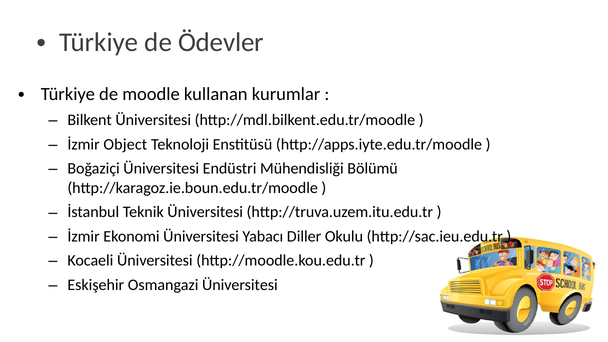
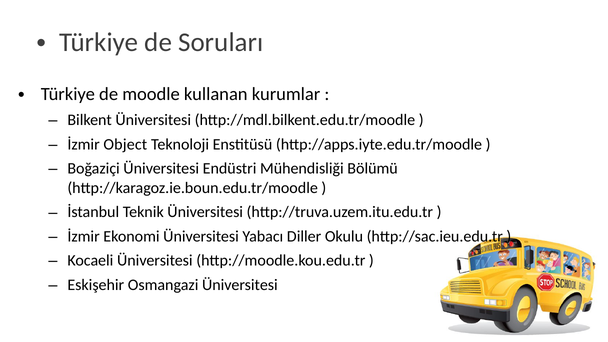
Ödevler: Ödevler -> Soruları
